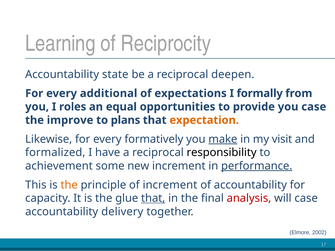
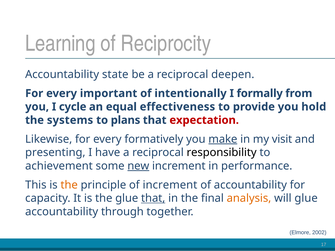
additional: additional -> important
expectations: expectations -> intentionally
roles: roles -> cycle
opportunities: opportunities -> effectiveness
you case: case -> hold
improve: improve -> systems
expectation colour: orange -> red
formalized: formalized -> presenting
new underline: none -> present
performance underline: present -> none
analysis colour: red -> orange
will case: case -> glue
delivery: delivery -> through
